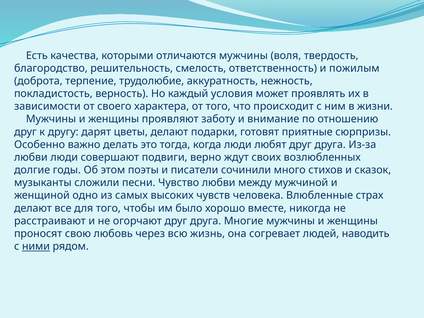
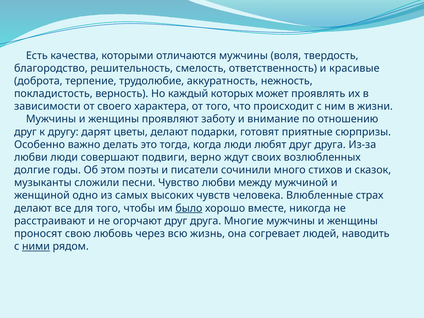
пожилым: пожилым -> красивые
условия: условия -> которых
было underline: none -> present
